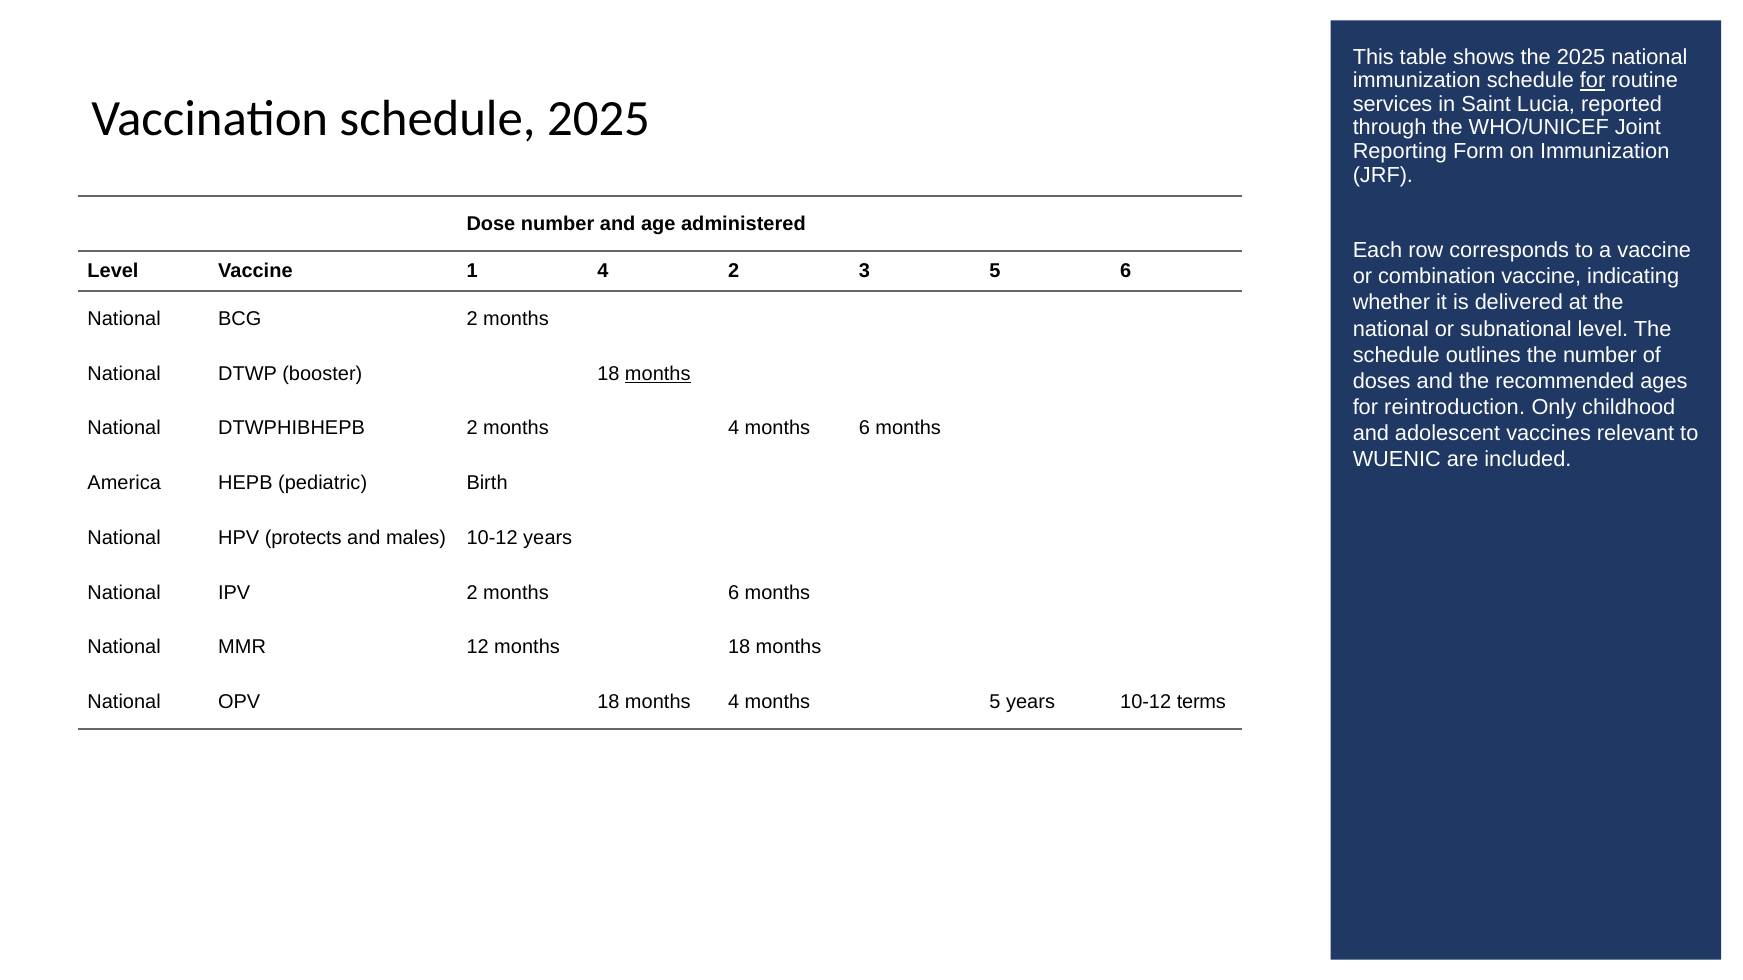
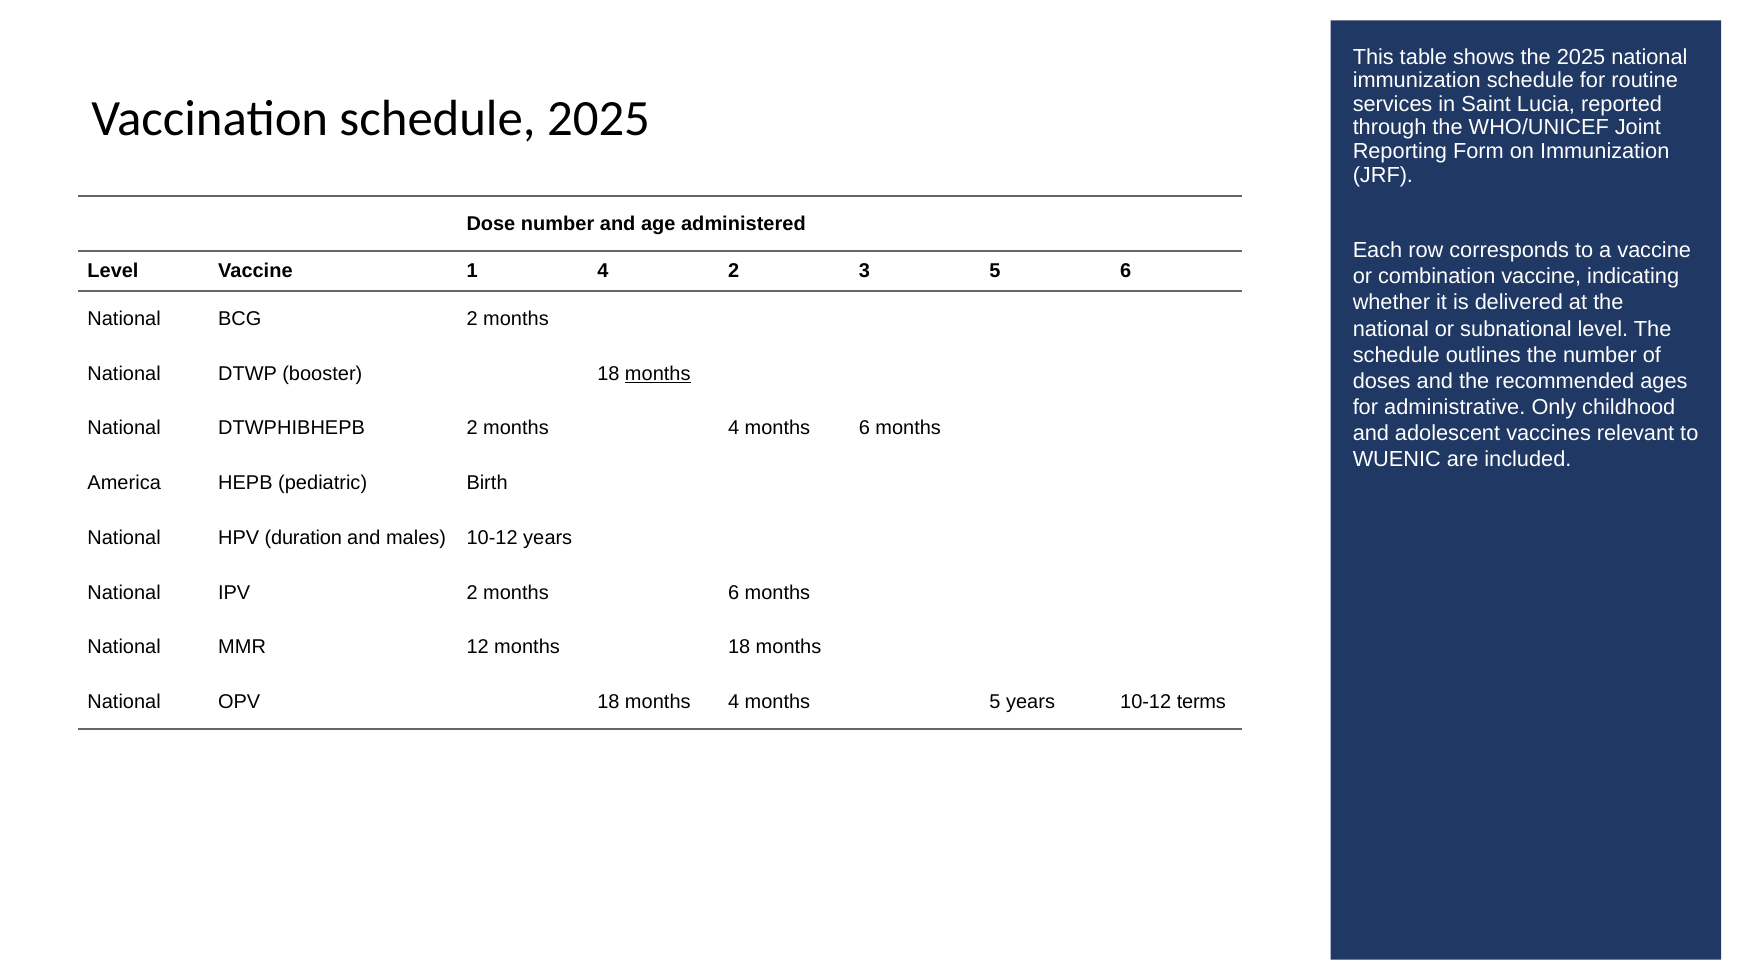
for at (1593, 81) underline: present -> none
reintroduction: reintroduction -> administrative
protects: protects -> duration
